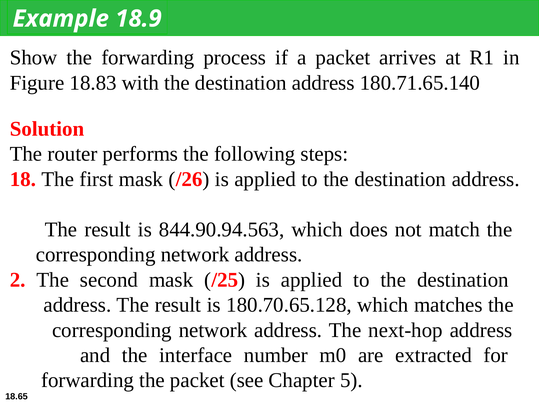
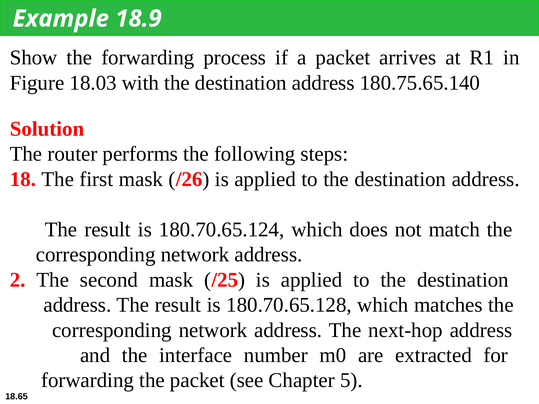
18.83: 18.83 -> 18.03
180.71.65.140: 180.71.65.140 -> 180.75.65.140
844.90.94.563: 844.90.94.563 -> 180.70.65.124
